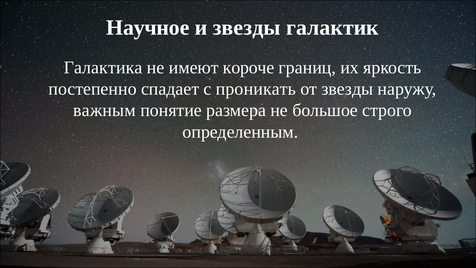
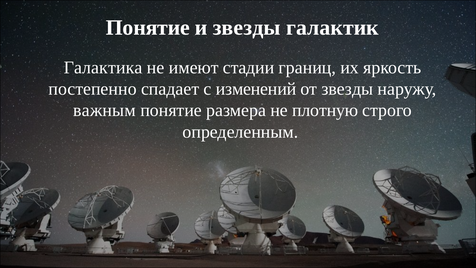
Научное at (148, 28): Научное -> Понятие
короче: короче -> стадии
проникать: проникать -> изменений
большое: большое -> плотную
